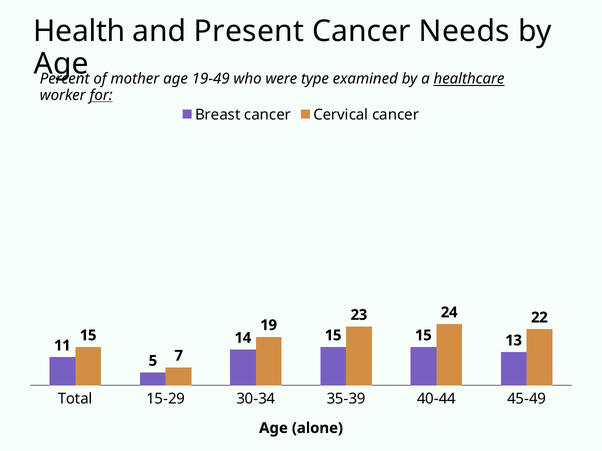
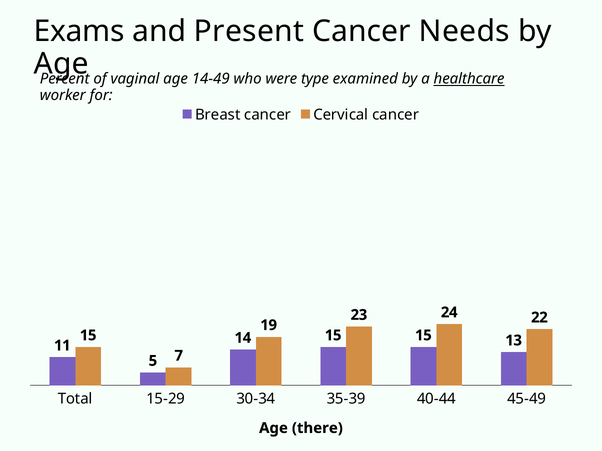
Health: Health -> Exams
mother: mother -> vaginal
19-49: 19-49 -> 14-49
for underline: present -> none
alone: alone -> there
